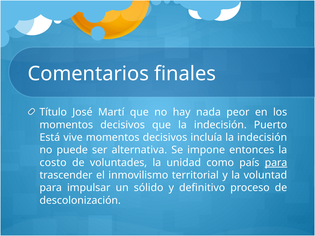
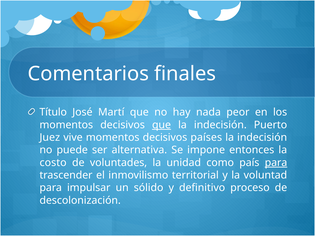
que at (162, 125) underline: none -> present
Está: Está -> Juez
incluía: incluía -> países
